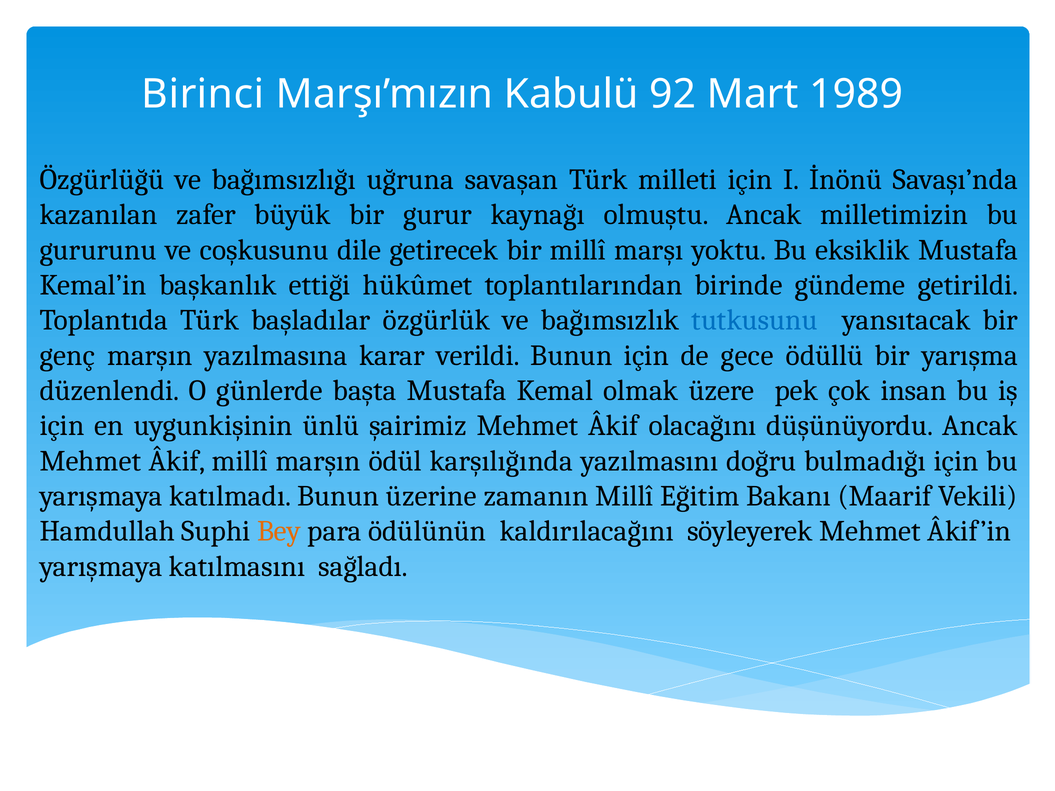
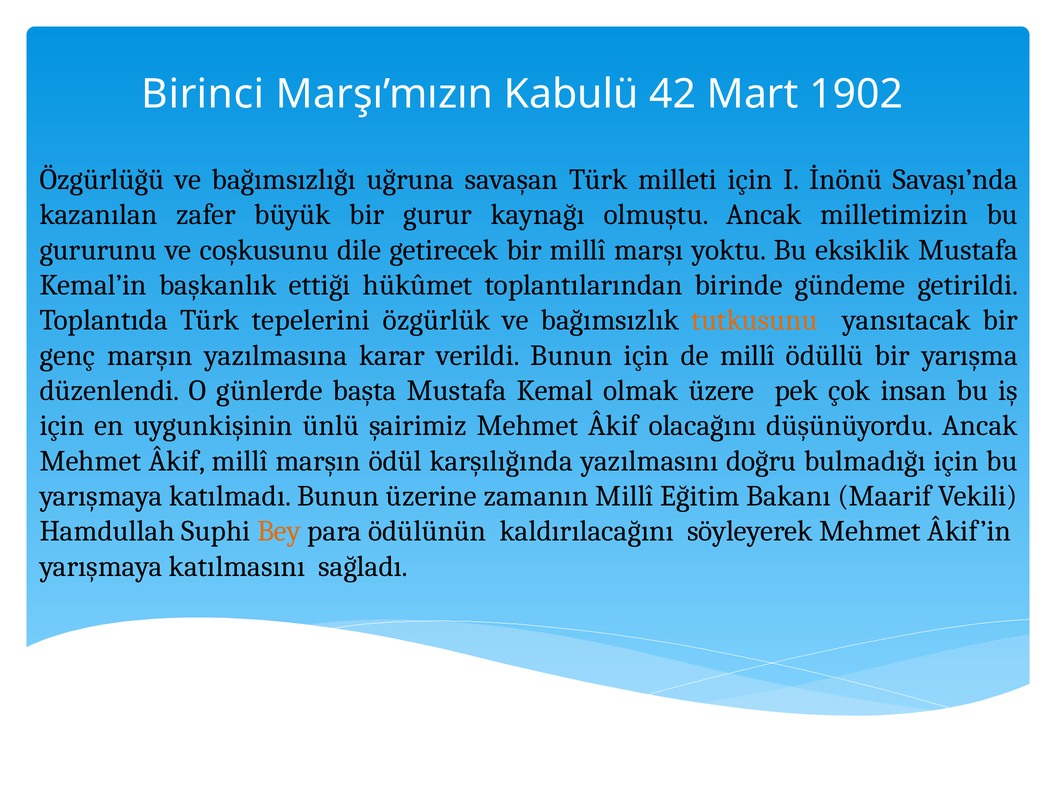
92: 92 -> 42
1989: 1989 -> 1902
başladılar: başladılar -> tepelerini
tutkusunu colour: blue -> orange
de gece: gece -> millî
